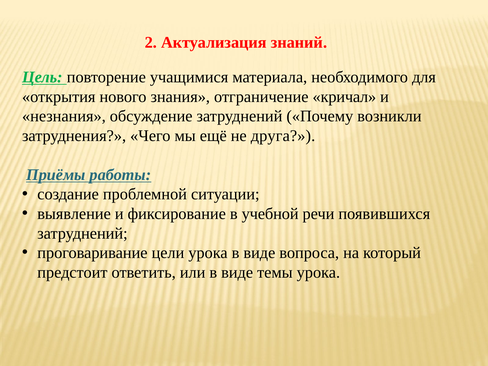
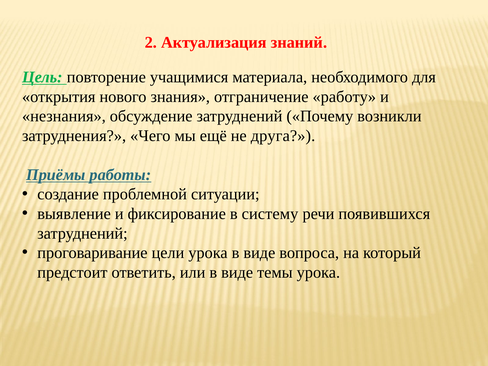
кричал: кричал -> работу
учебной: учебной -> систему
